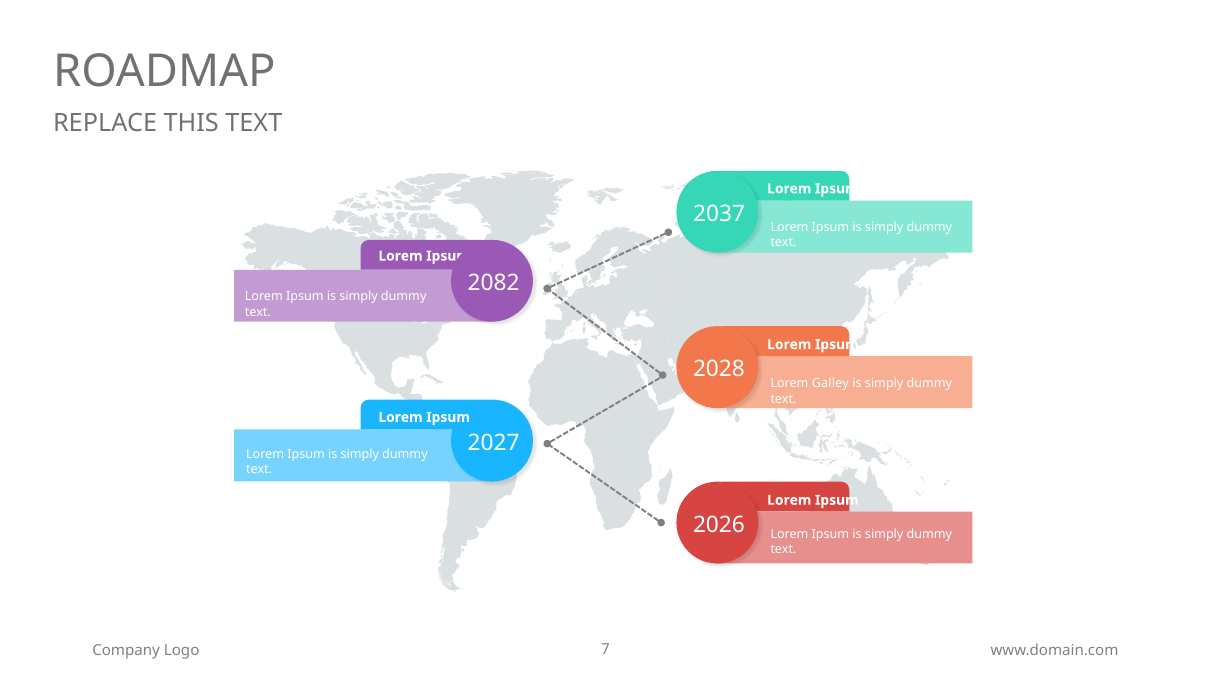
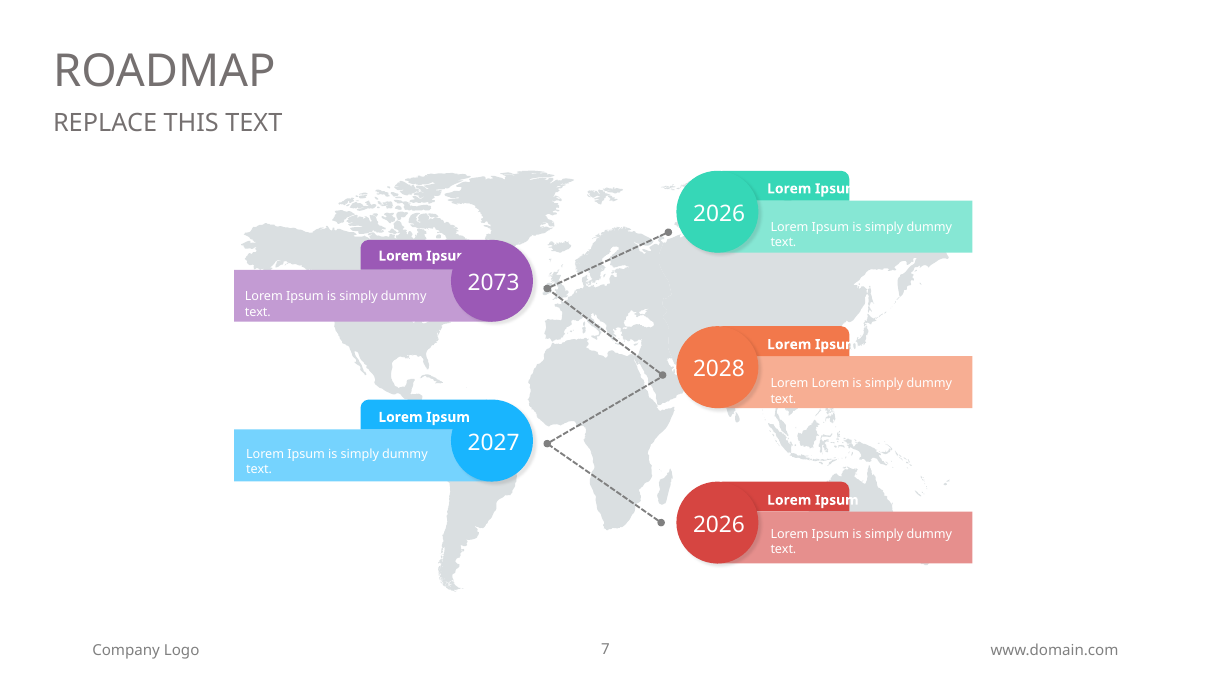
2037 at (719, 214): 2037 -> 2026
2082: 2082 -> 2073
Lorem Galley: Galley -> Lorem
